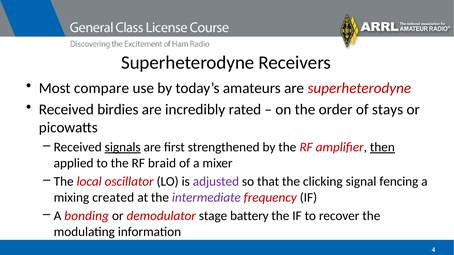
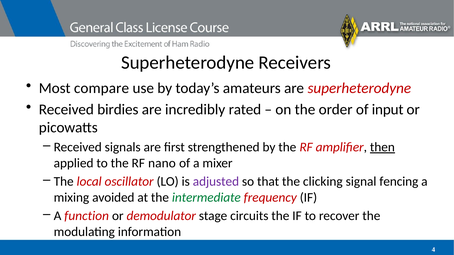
stays: stays -> input
signals underline: present -> none
braid: braid -> nano
created: created -> avoided
intermediate colour: purple -> green
bonding: bonding -> function
battery: battery -> circuits
